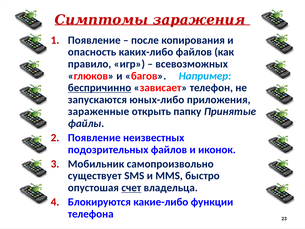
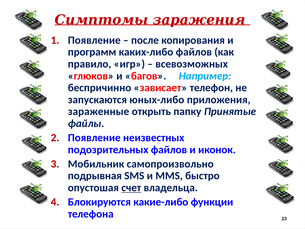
опасность: опасность -> программ
беспричинно underline: present -> none
существует: существует -> подрывная
